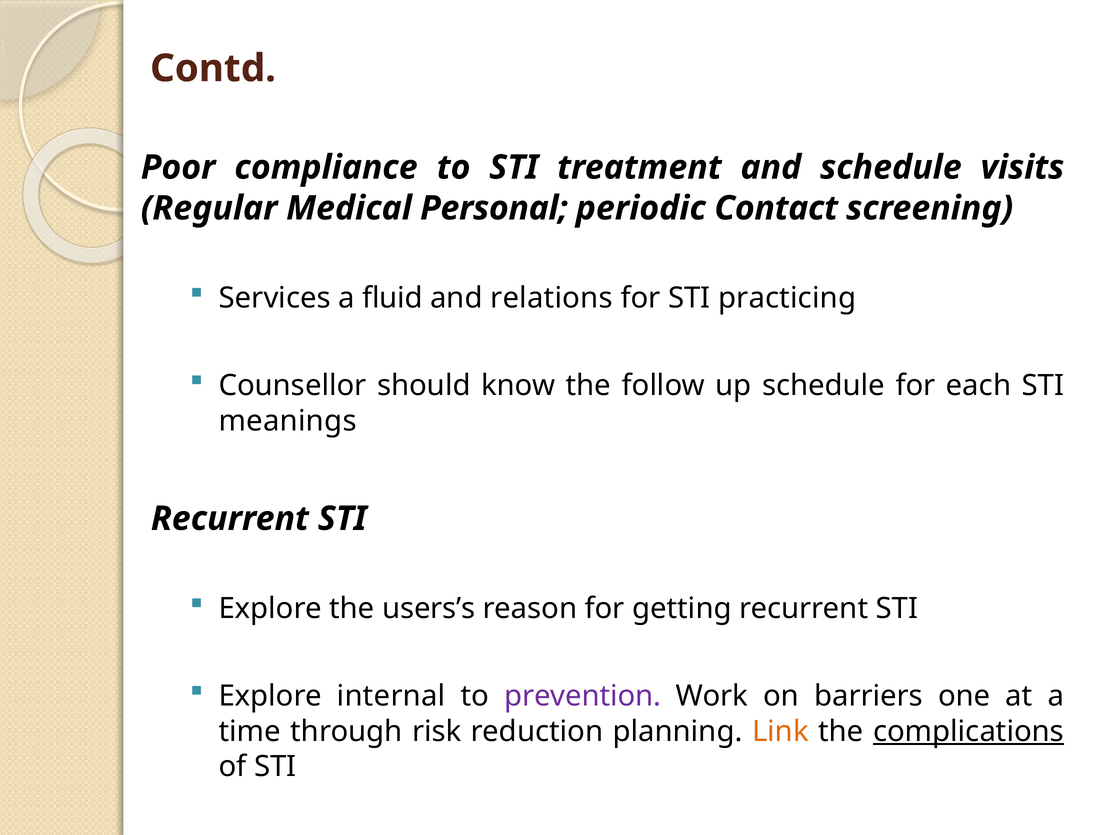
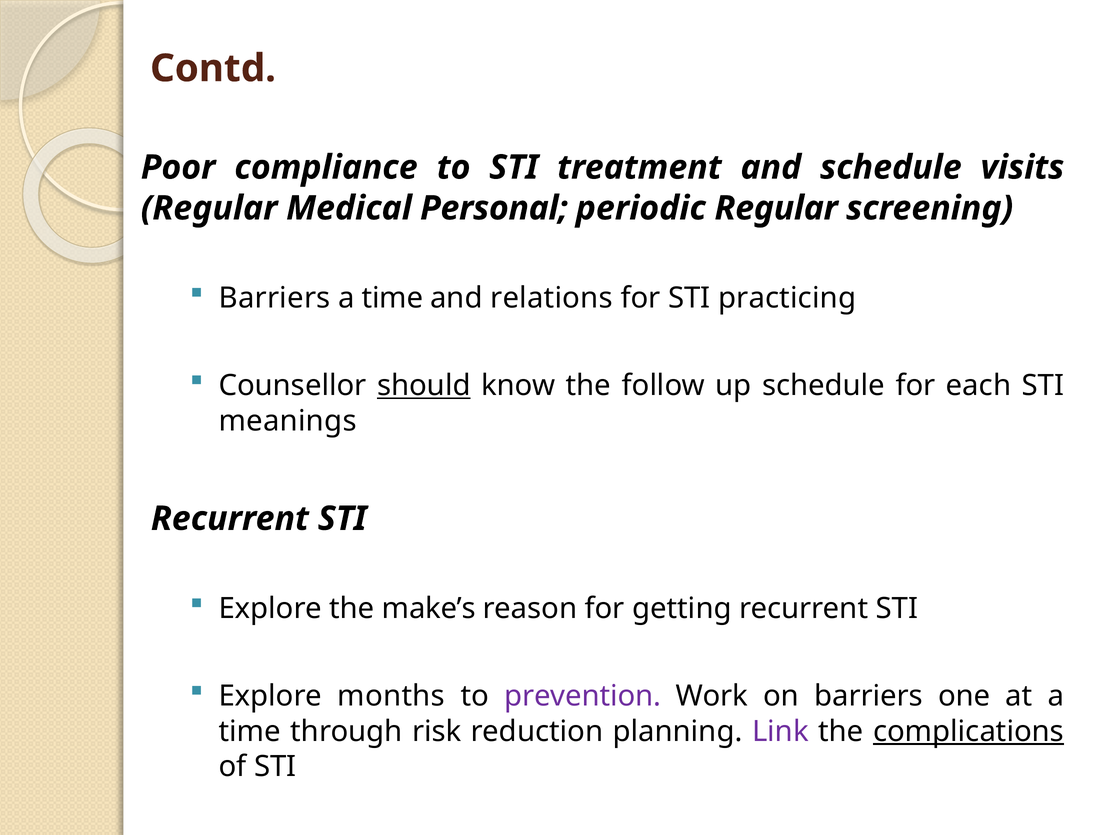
periodic Contact: Contact -> Regular
Services at (275, 298): Services -> Barriers
fluid at (392, 298): fluid -> time
should underline: none -> present
users’s: users’s -> make’s
internal: internal -> months
Link colour: orange -> purple
